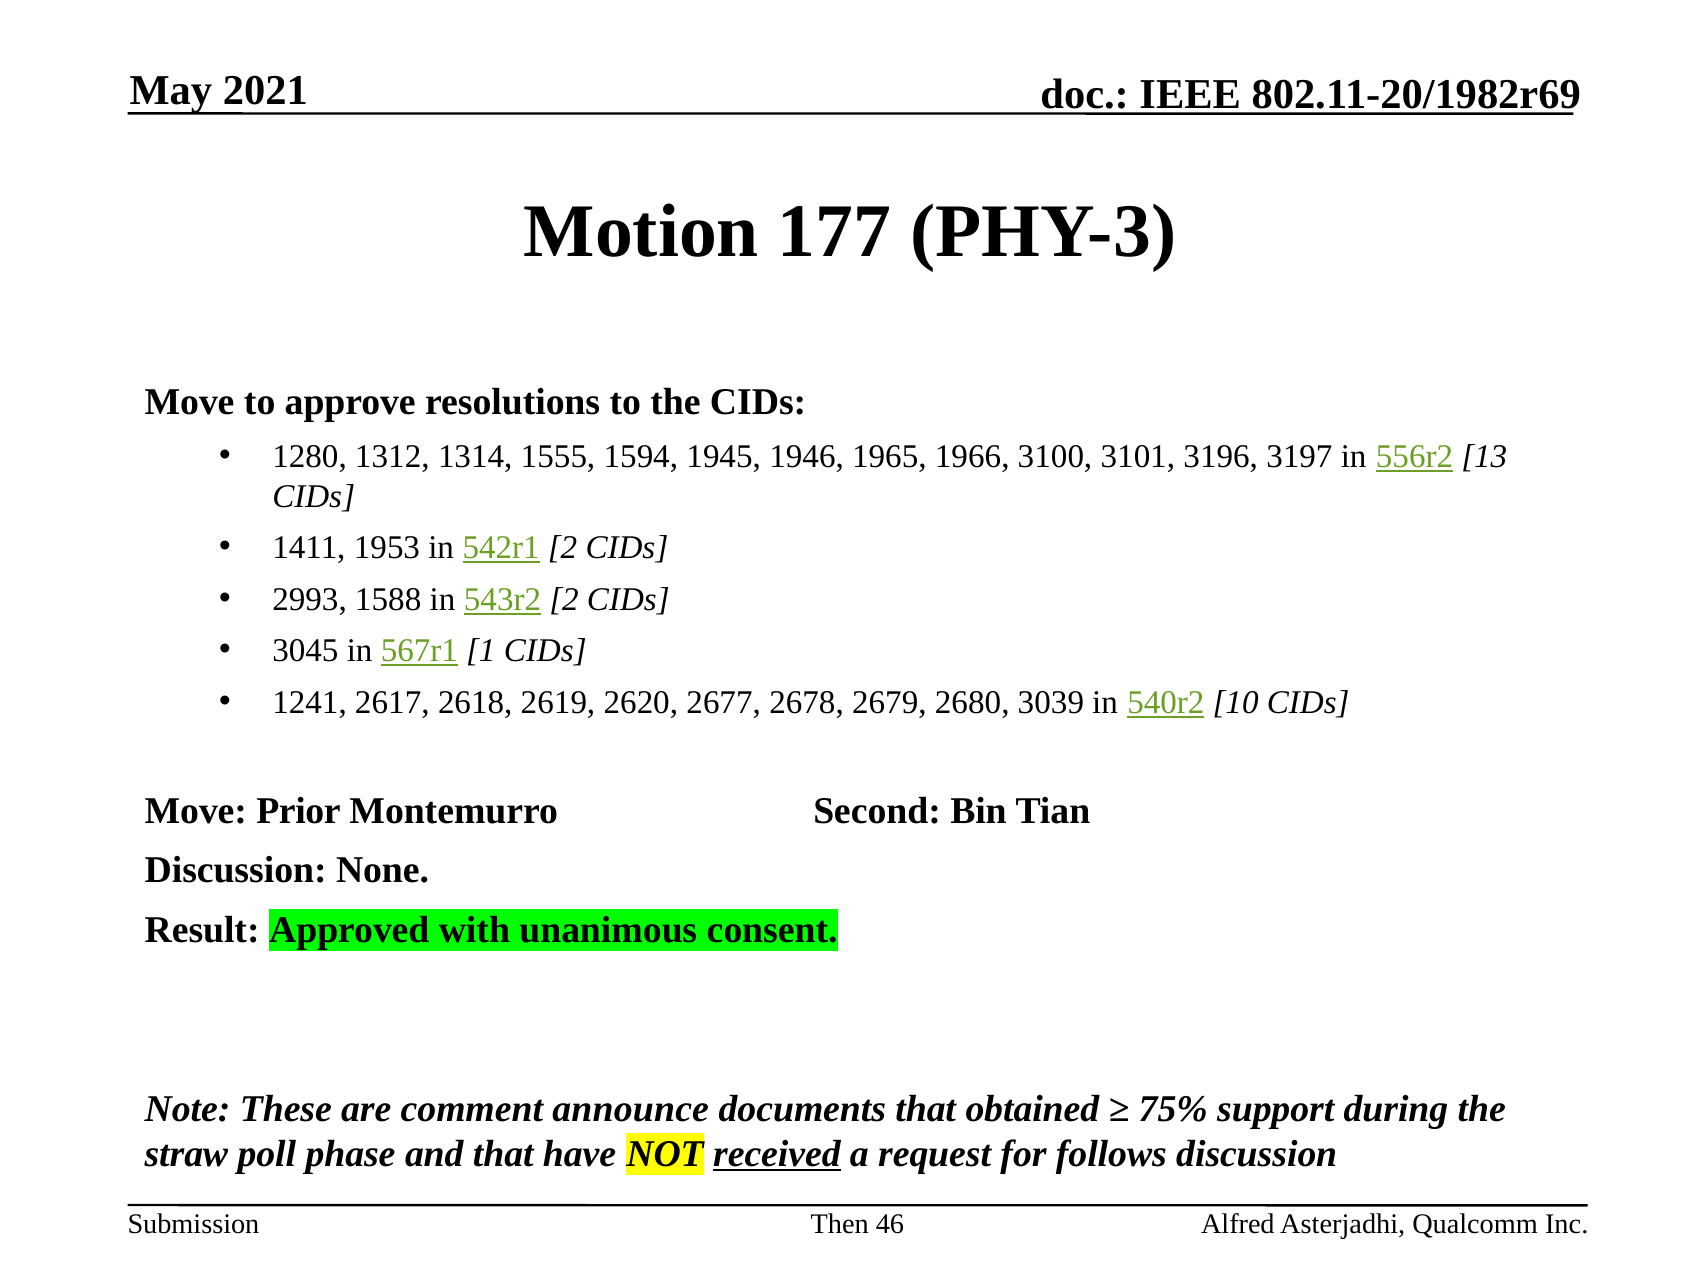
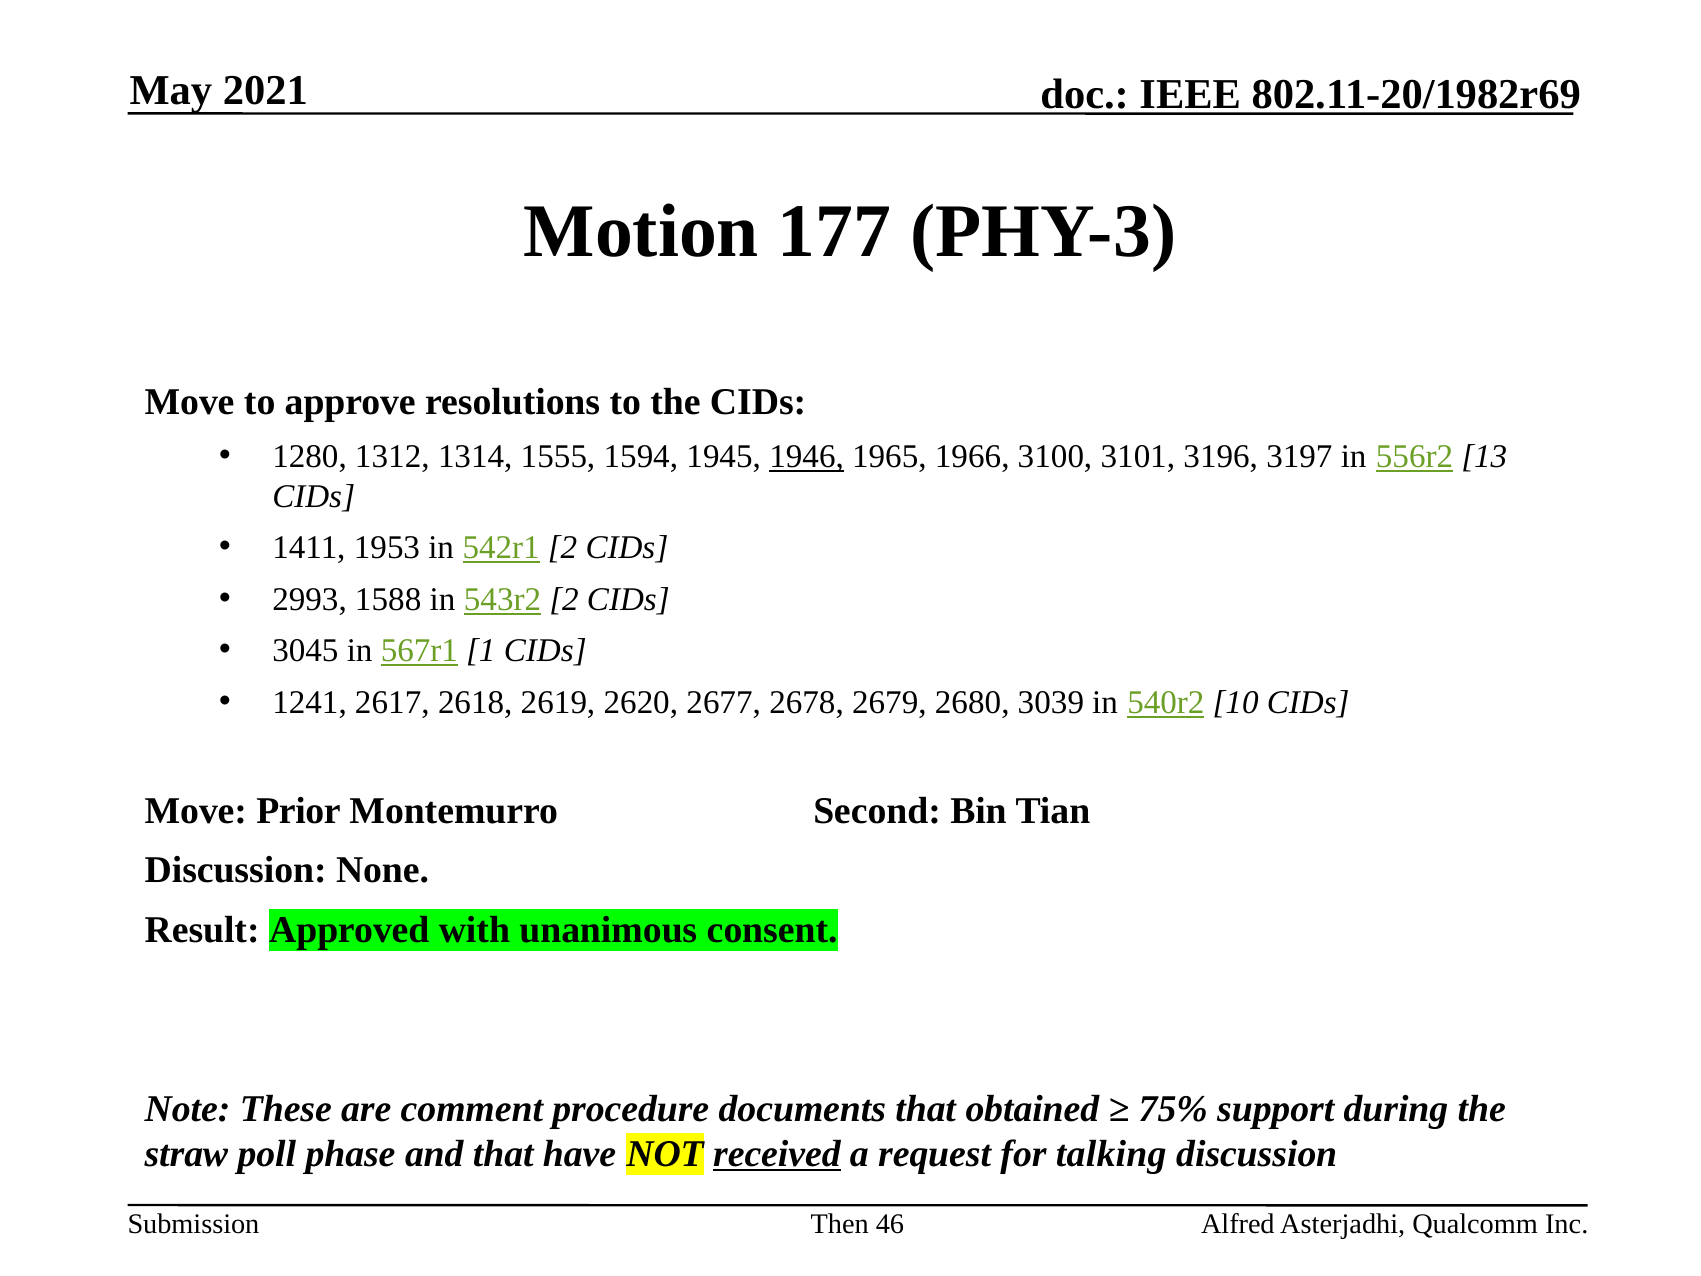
1946 underline: none -> present
announce: announce -> procedure
follows: follows -> talking
